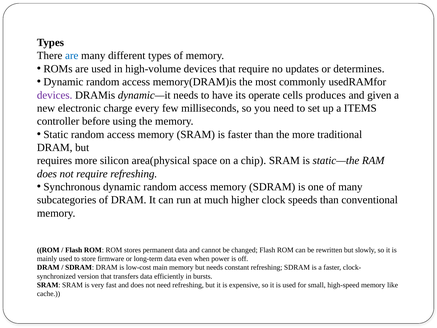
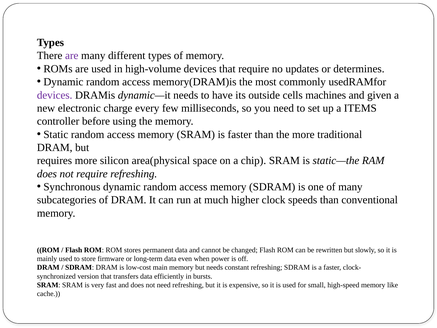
are at (72, 56) colour: blue -> purple
operate: operate -> outside
produces: produces -> machines
